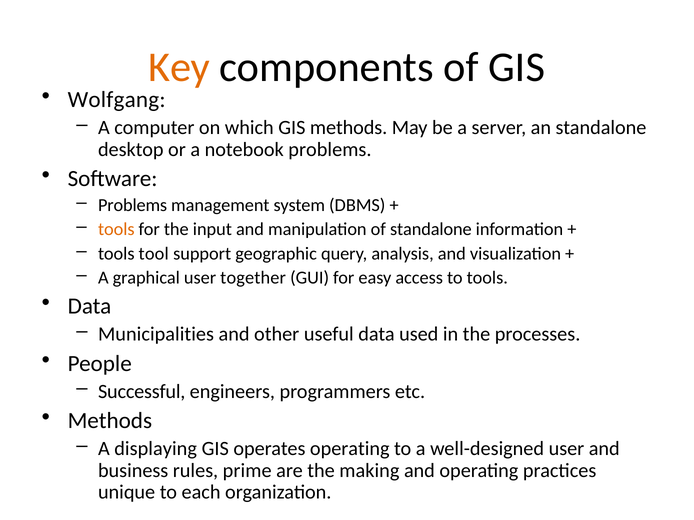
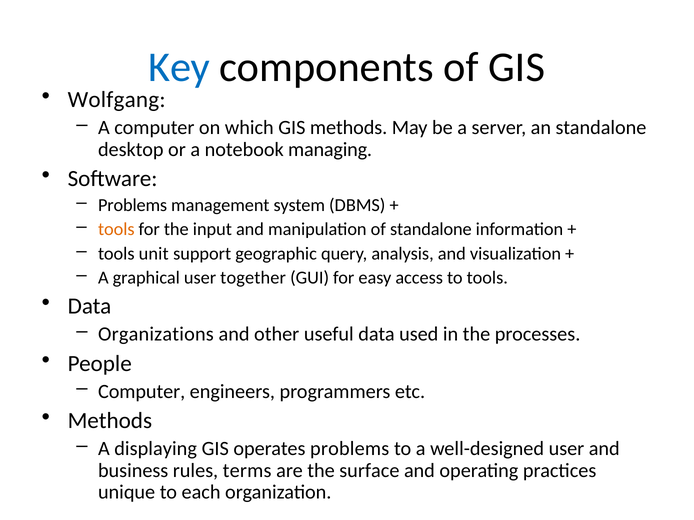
Key colour: orange -> blue
notebook problems: problems -> managing
tool: tool -> unit
Municipalities: Municipalities -> Organizations
Successful at (142, 392): Successful -> Computer
operates operating: operating -> problems
prime: prime -> terms
making: making -> surface
